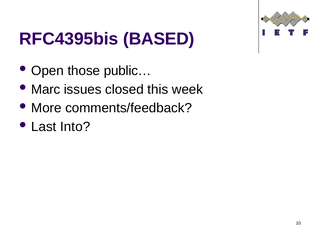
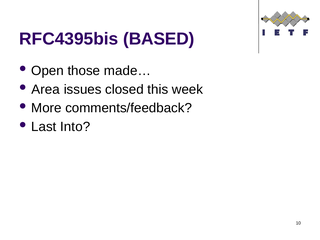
public…: public… -> made…
Marc: Marc -> Area
